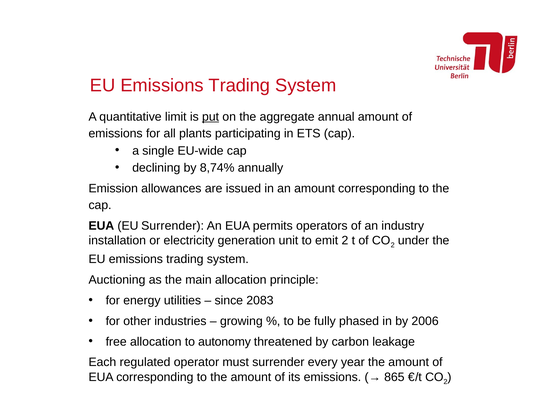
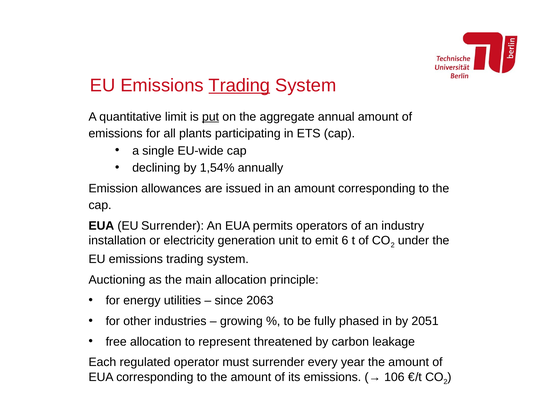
Trading at (239, 85) underline: none -> present
8,74%: 8,74% -> 1,54%
emit 2: 2 -> 6
2083: 2083 -> 2063
2006: 2006 -> 2051
autonomy: autonomy -> represent
865: 865 -> 106
